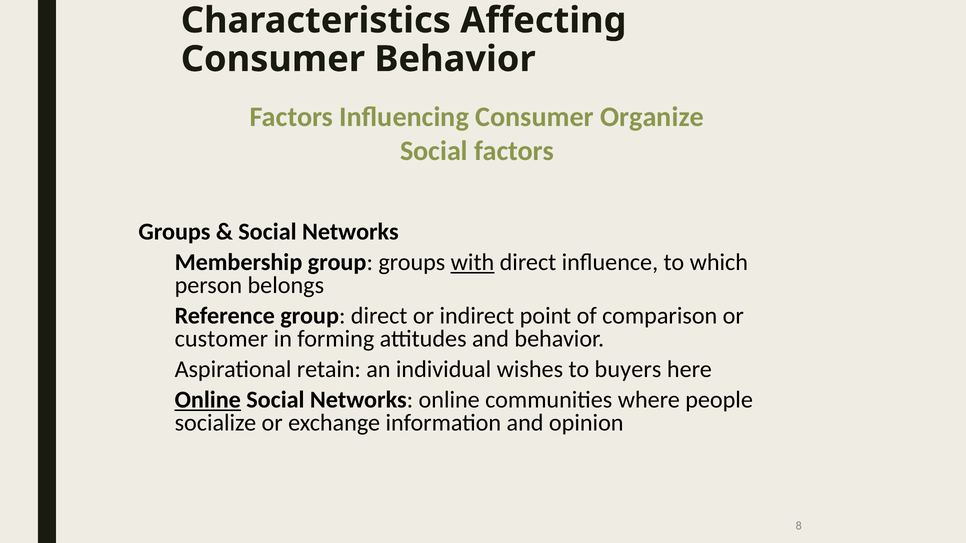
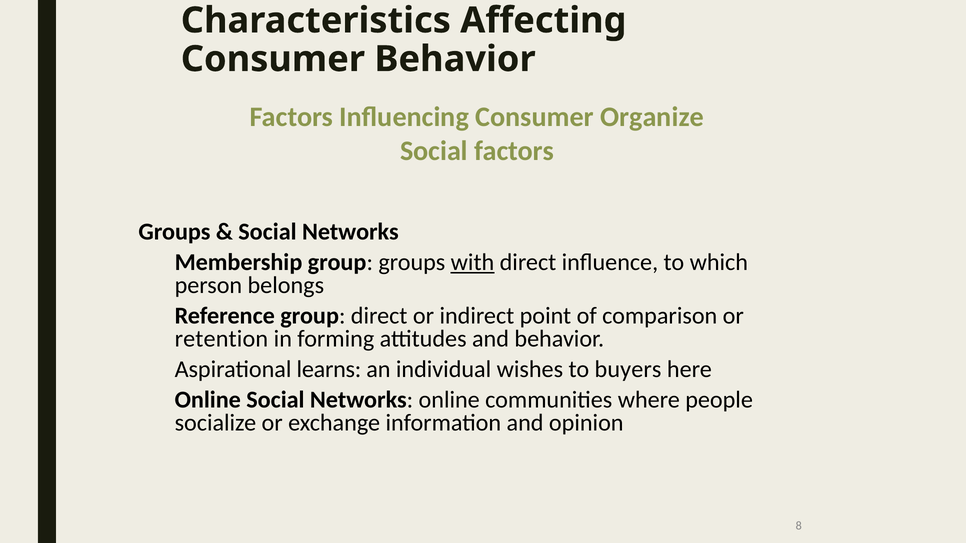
customer: customer -> retention
retain: retain -> learns
Online at (208, 400) underline: present -> none
